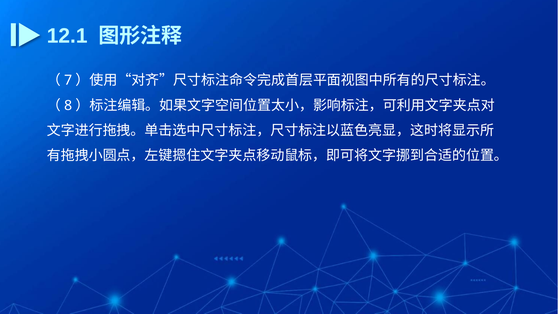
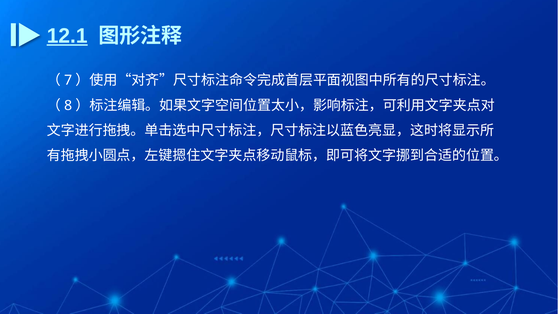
12.1 underline: none -> present
